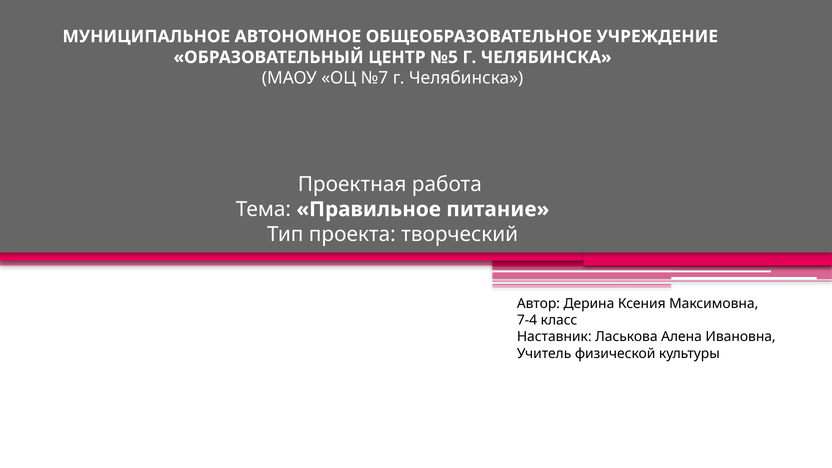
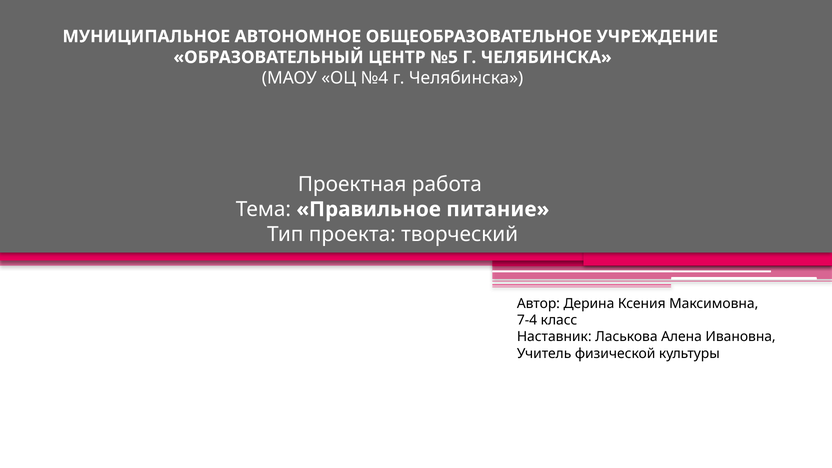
№7: №7 -> №4
